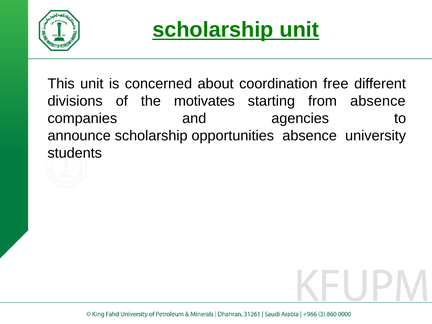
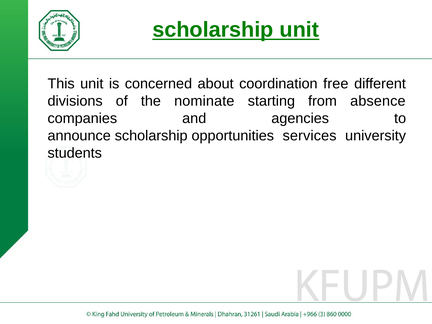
motivates: motivates -> nominate
opportunities absence: absence -> services
